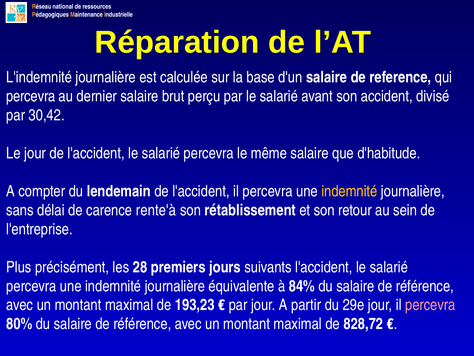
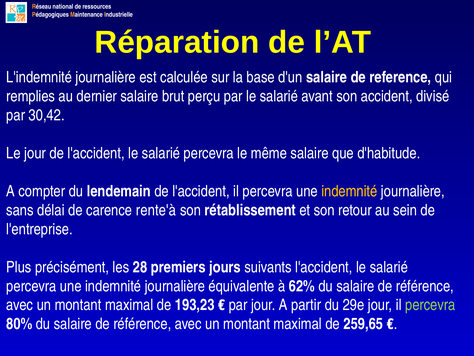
percevra at (31, 96): percevra -> remplies
84%: 84% -> 62%
percevra at (430, 305) colour: pink -> light green
828,72: 828,72 -> 259,65
